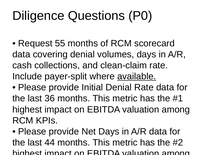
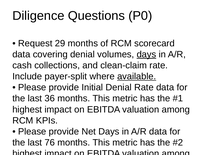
55: 55 -> 29
days at (146, 54) underline: none -> present
44: 44 -> 76
